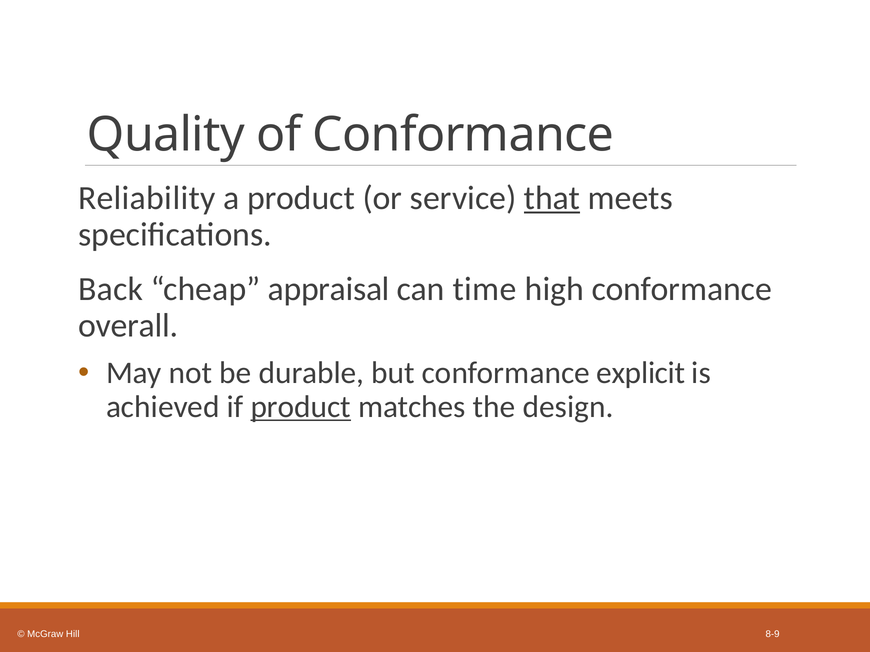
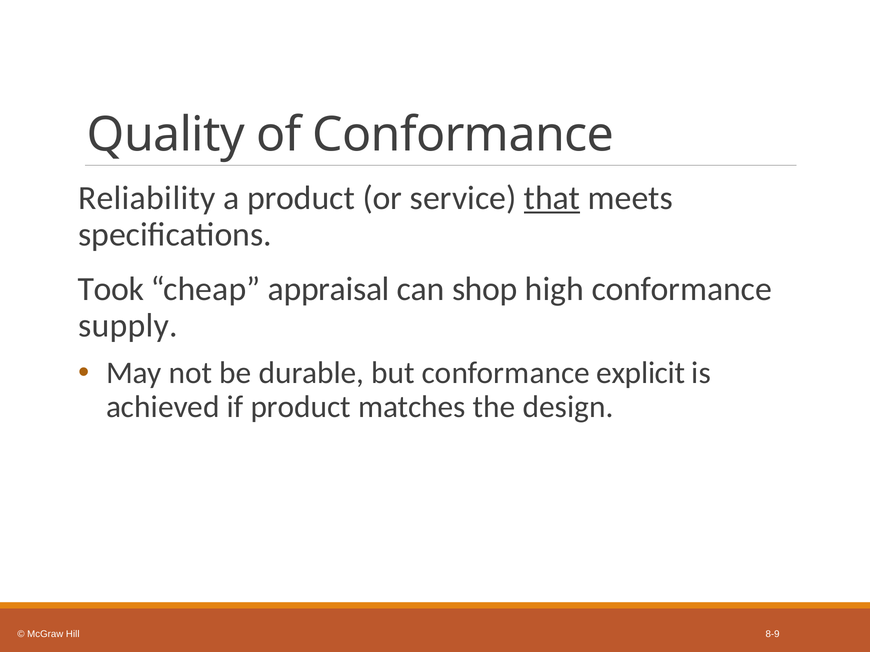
Back: Back -> Took
time: time -> shop
overall: overall -> supply
product at (301, 407) underline: present -> none
